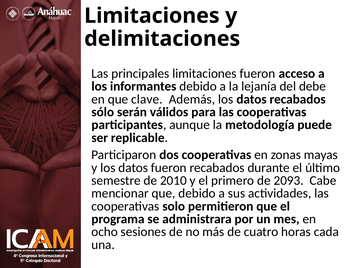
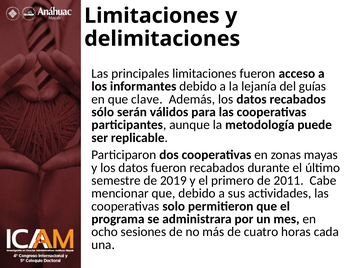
debe: debe -> guías
2010: 2010 -> 2019
2093: 2093 -> 2011
